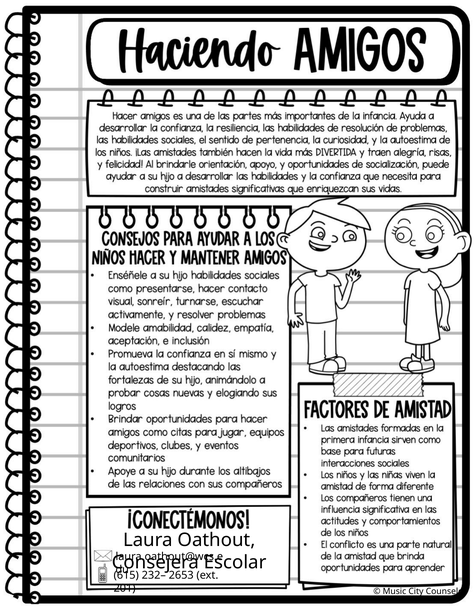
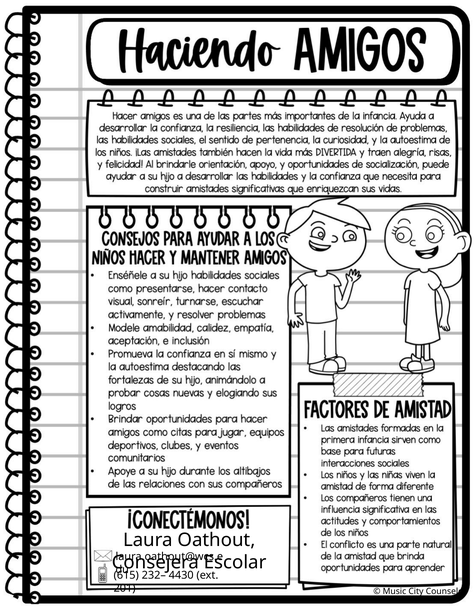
2653: 2653 -> 4430
